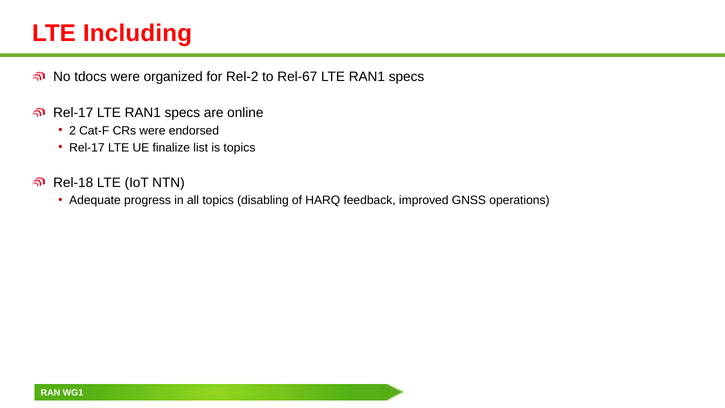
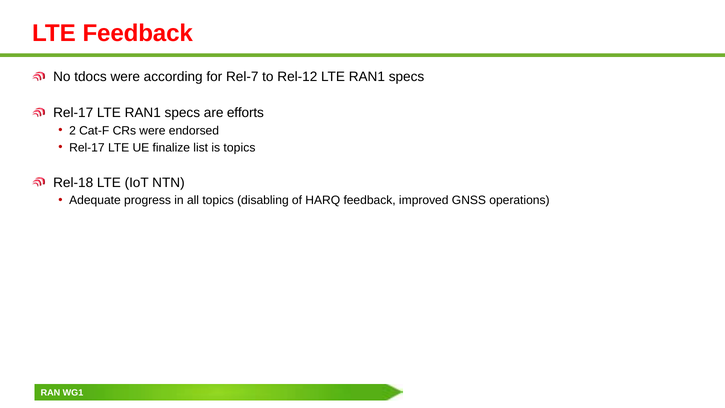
LTE Including: Including -> Feedback
organized: organized -> according
Rel-2: Rel-2 -> Rel-7
Rel-67: Rel-67 -> Rel-12
online: online -> efforts
